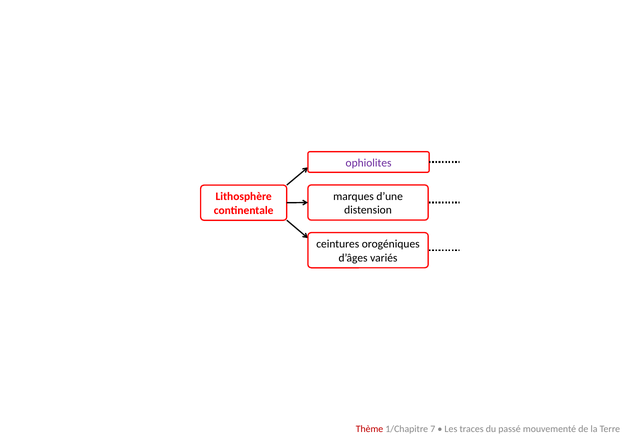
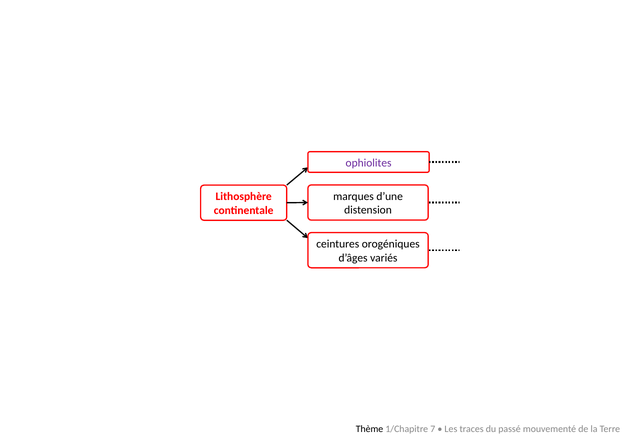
Thème colour: red -> black
